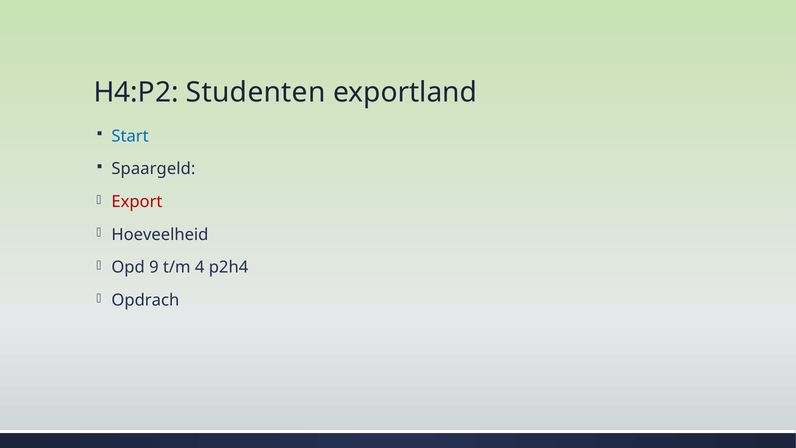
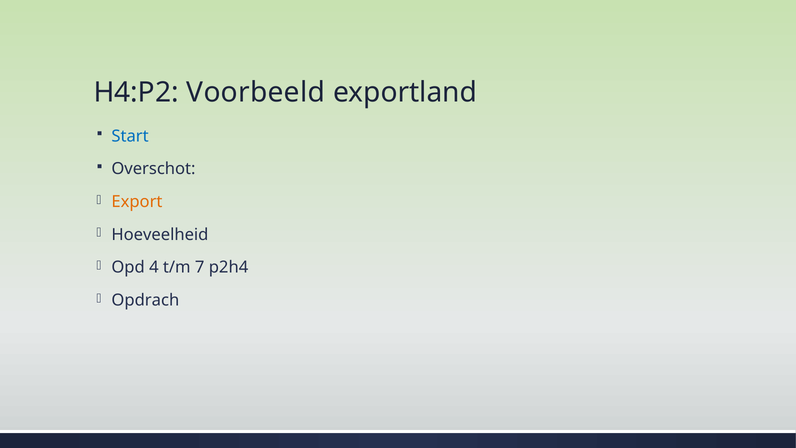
Studenten: Studenten -> Voorbeeld
Spaargeld: Spaargeld -> Overschot
Export colour: red -> orange
9: 9 -> 4
4: 4 -> 7
